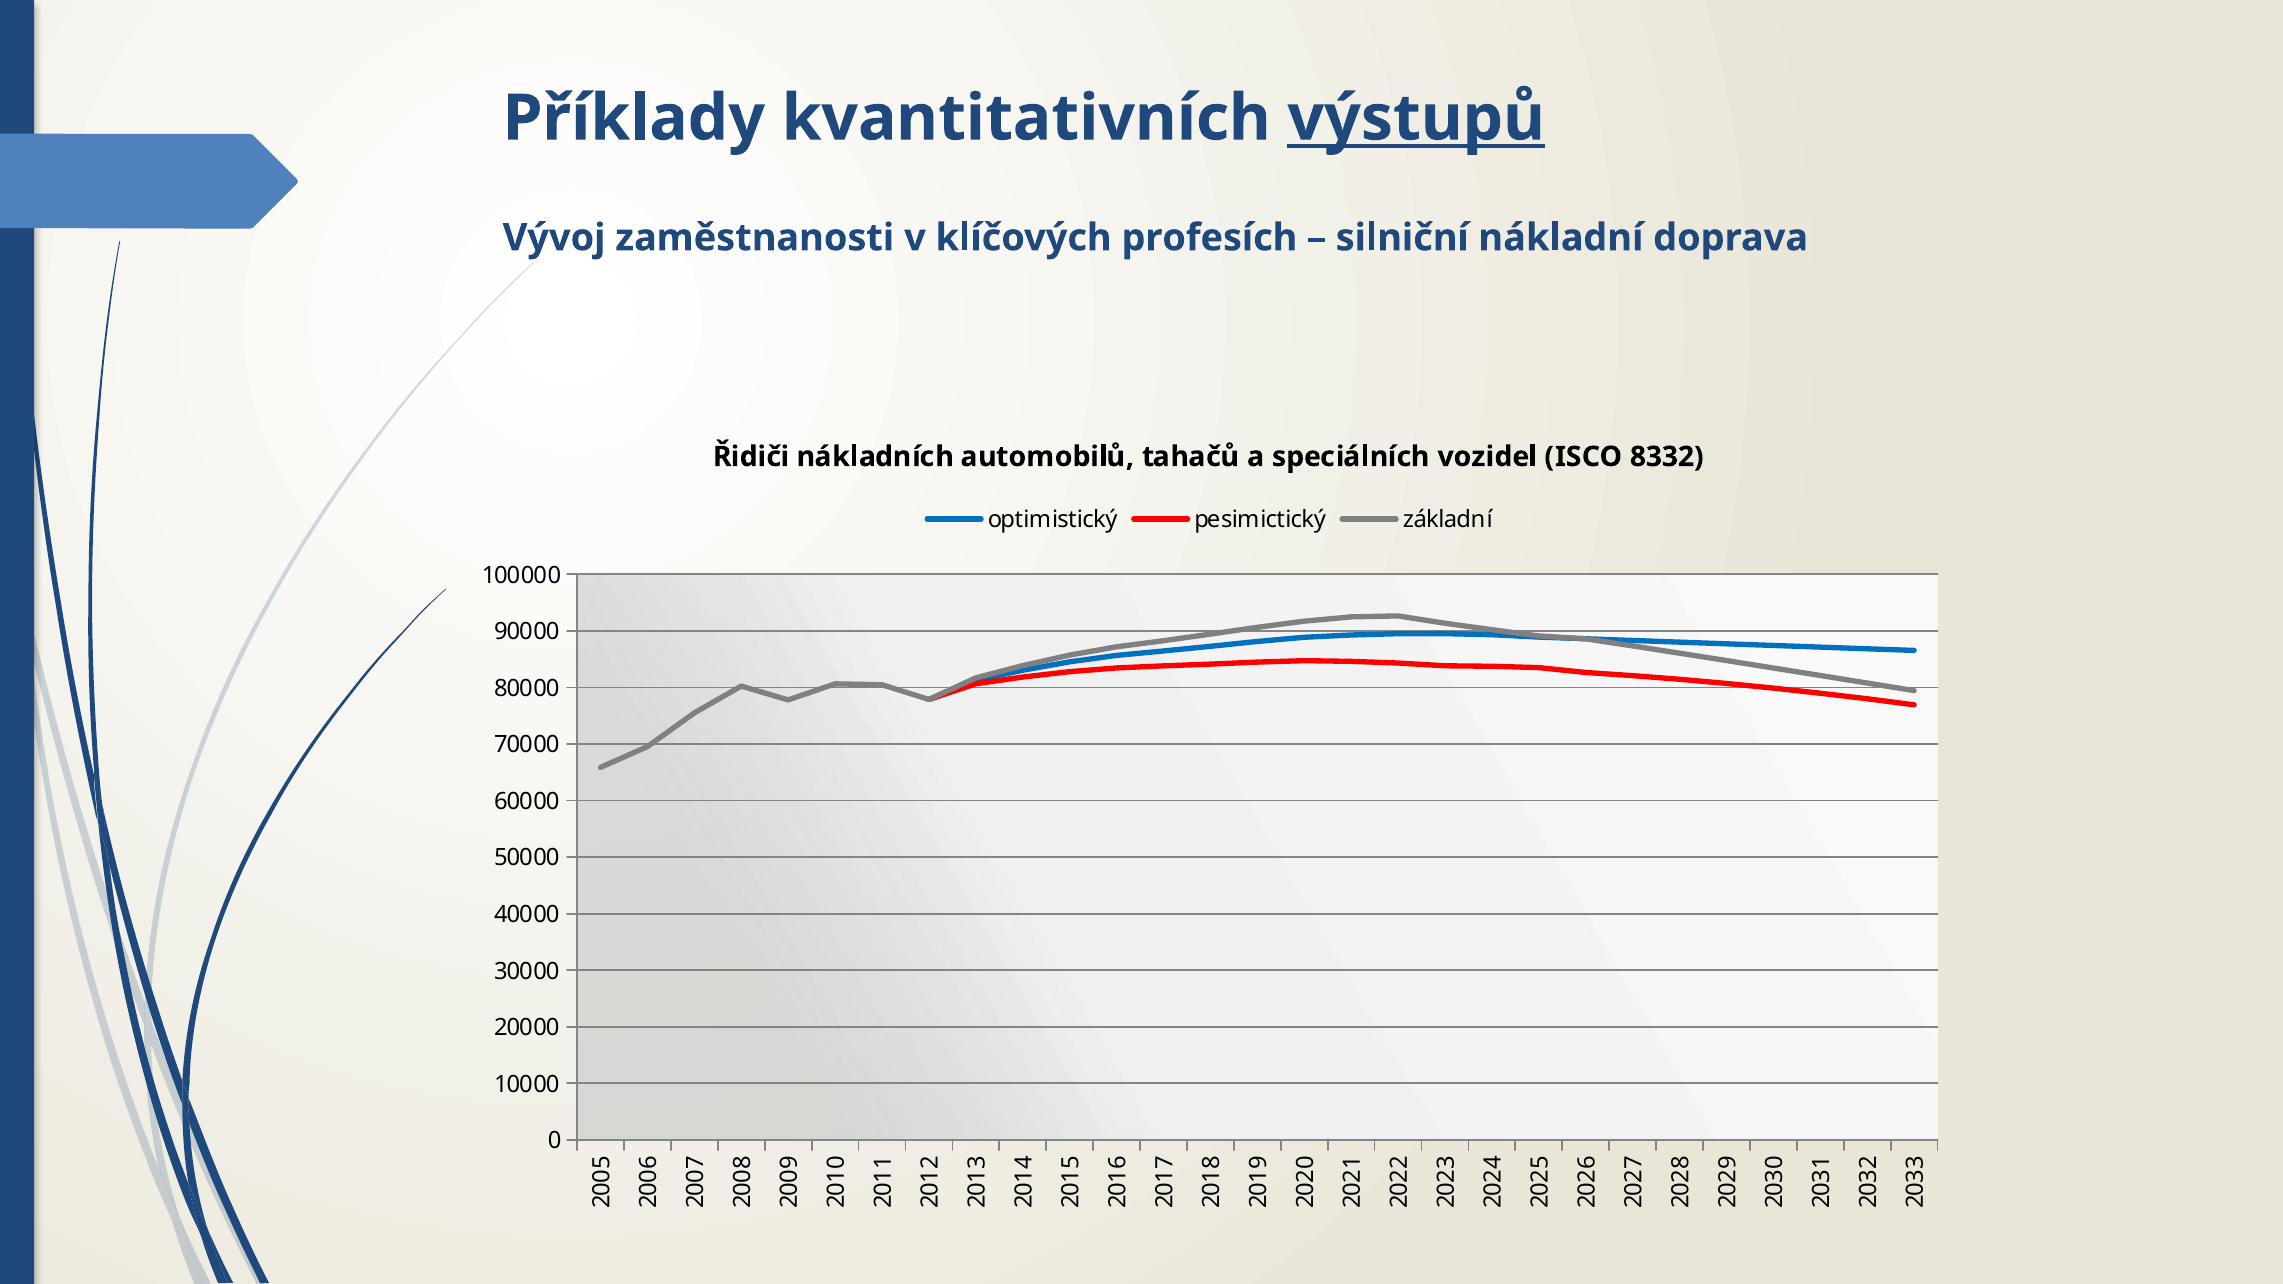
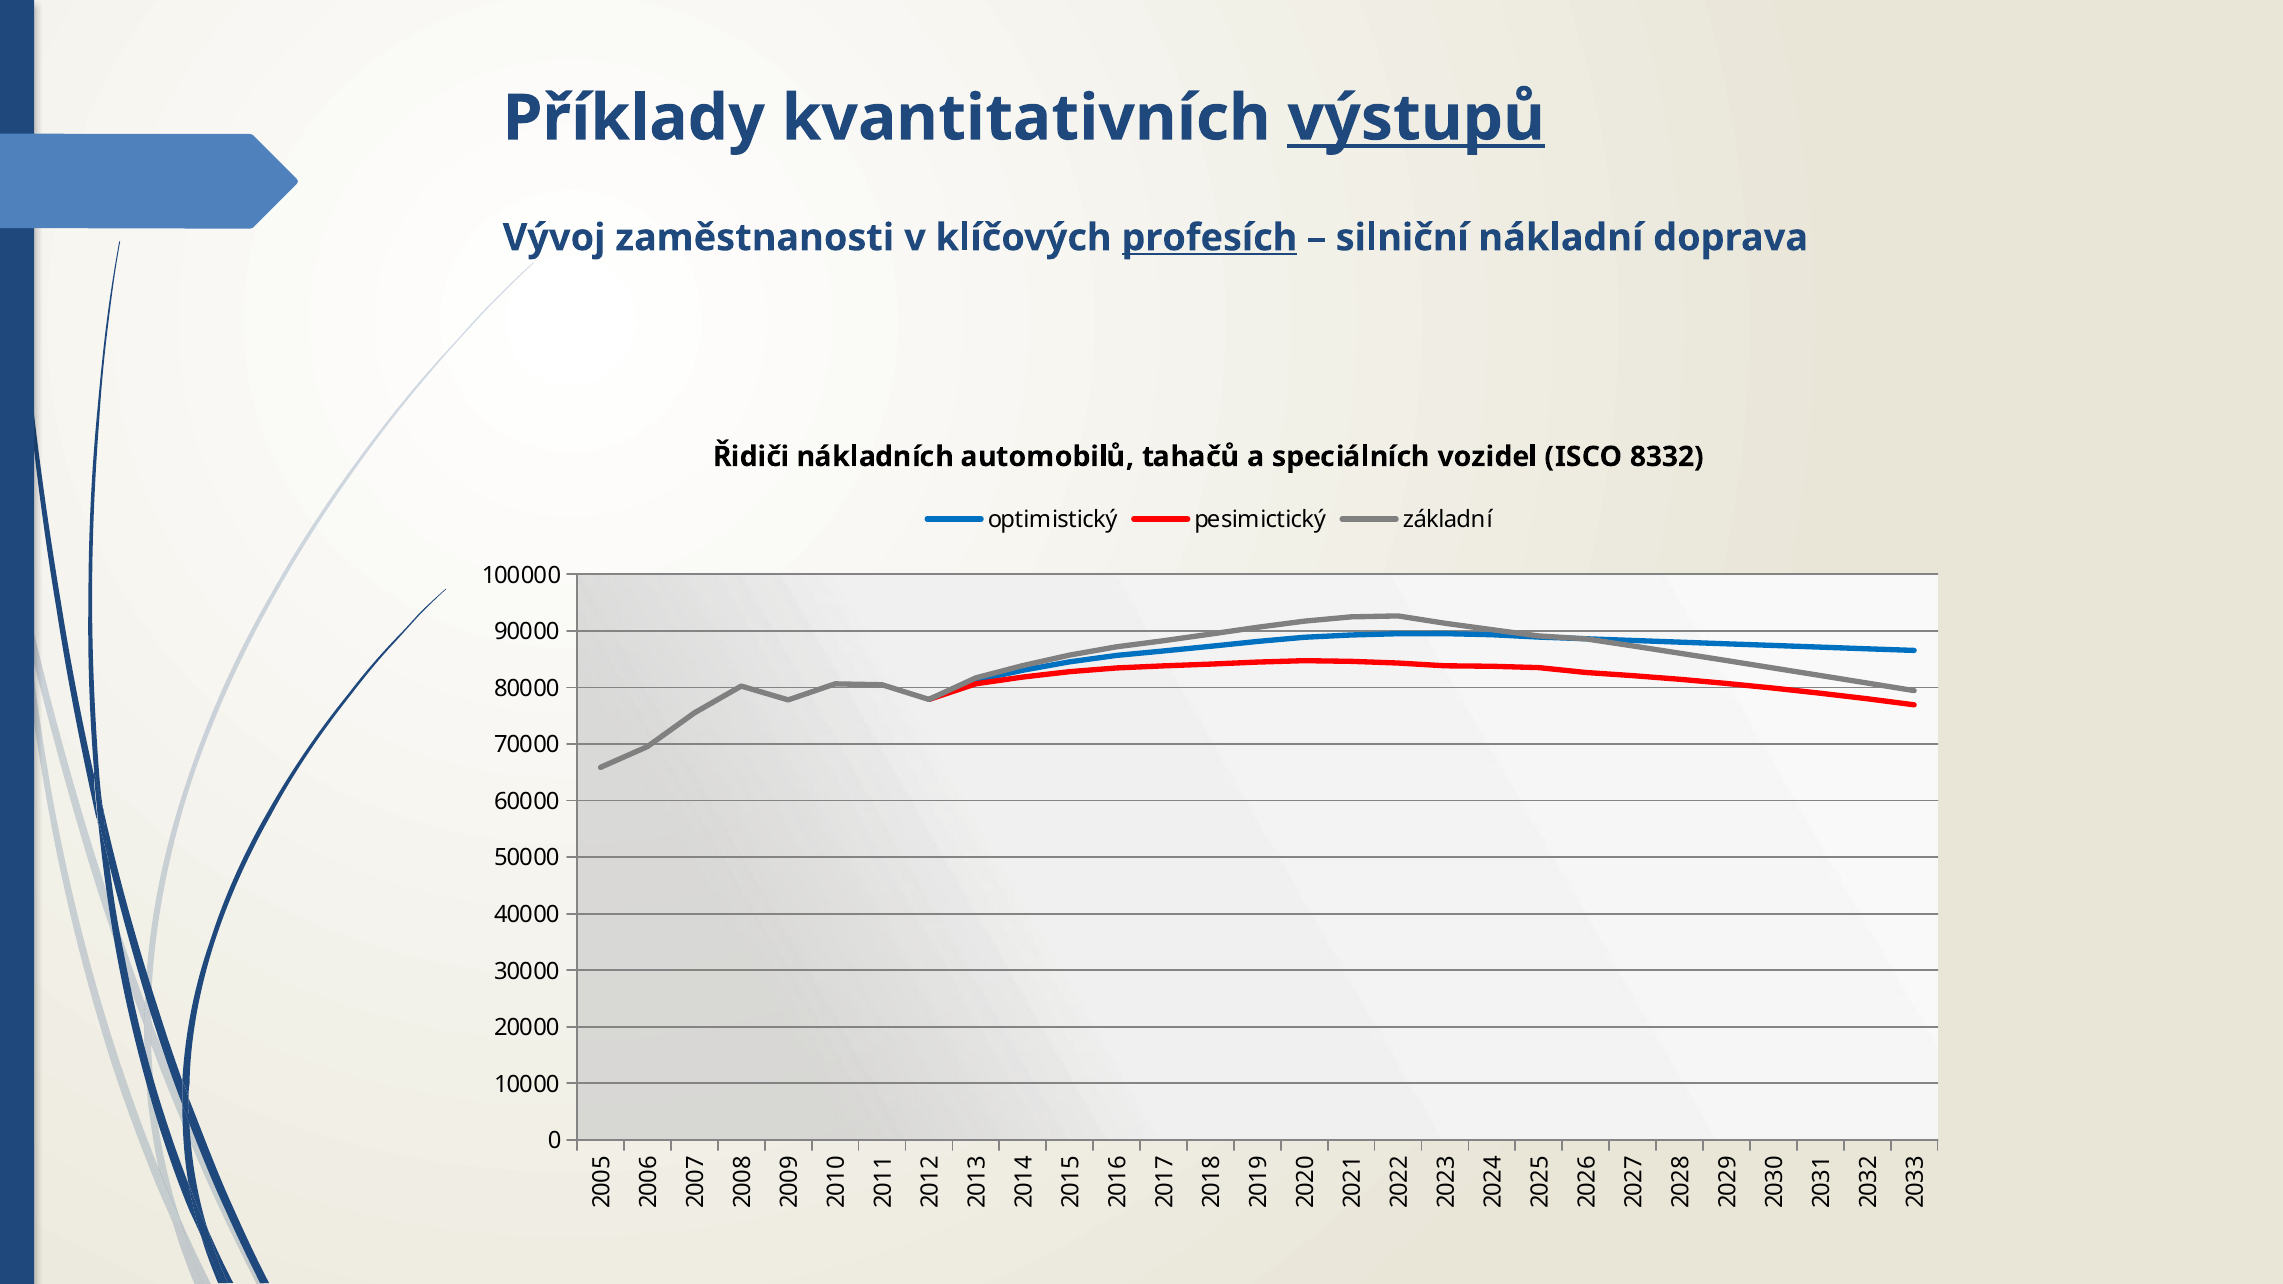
profesích underline: none -> present
